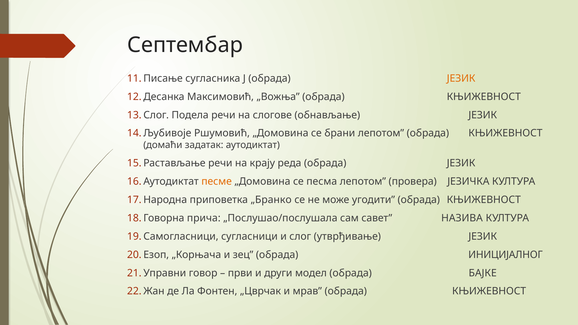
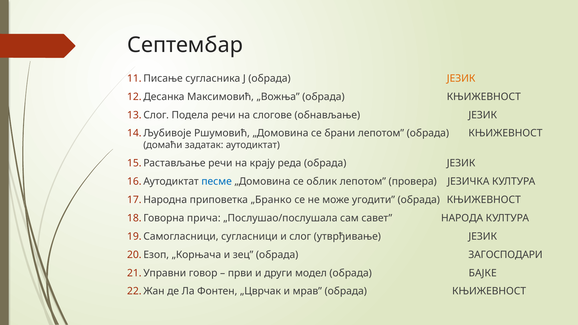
песме colour: orange -> blue
песма: песма -> облик
НАЗИВА: НАЗИВА -> НАРОДА
ИНИЦИЈАЛНОГ: ИНИЦИЈАЛНОГ -> ЗАГОСПОДАРИ
